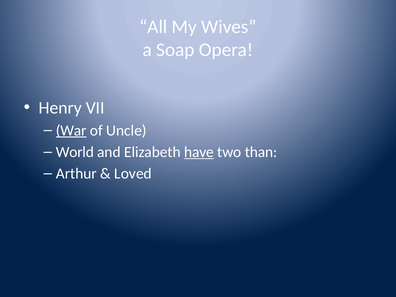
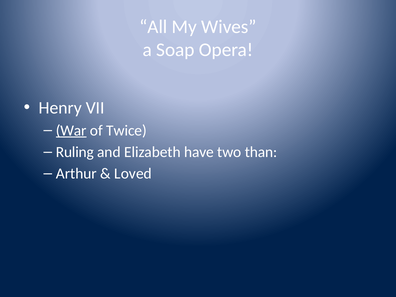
Uncle: Uncle -> Twice
World: World -> Ruling
have underline: present -> none
